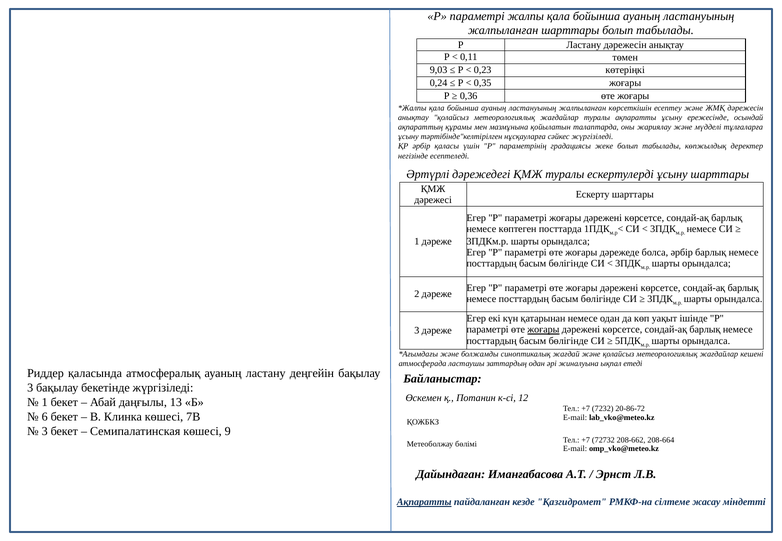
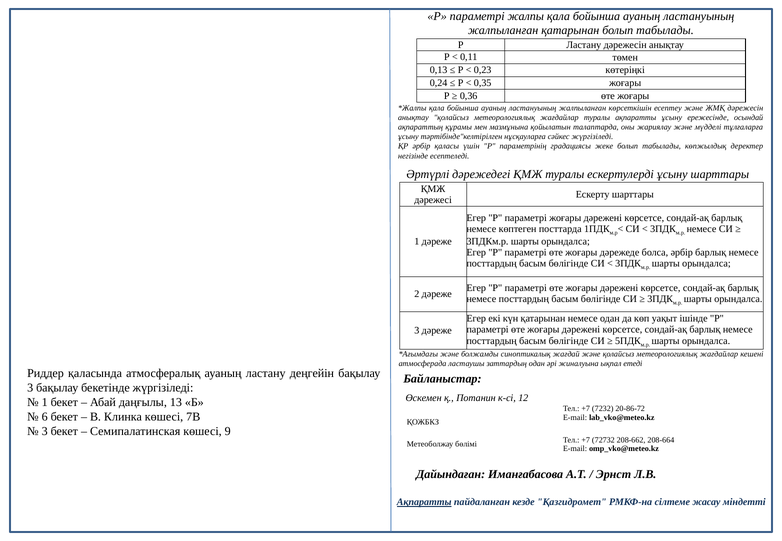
жалпыланған шарттары: шарттары -> қатарынан
9,03: 9,03 -> 0,13
жоғары at (543, 330) underline: present -> none
